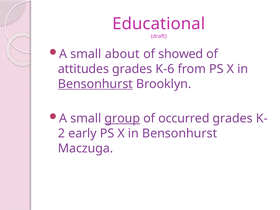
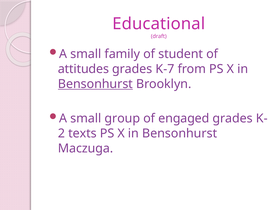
about: about -> family
showed: showed -> student
K-6: K-6 -> K-7
group underline: present -> none
occurred: occurred -> engaged
early: early -> texts
